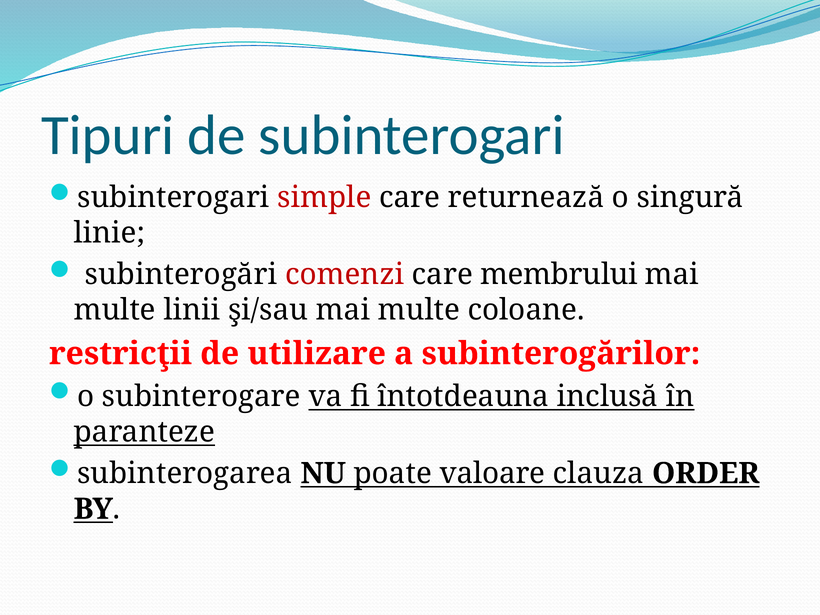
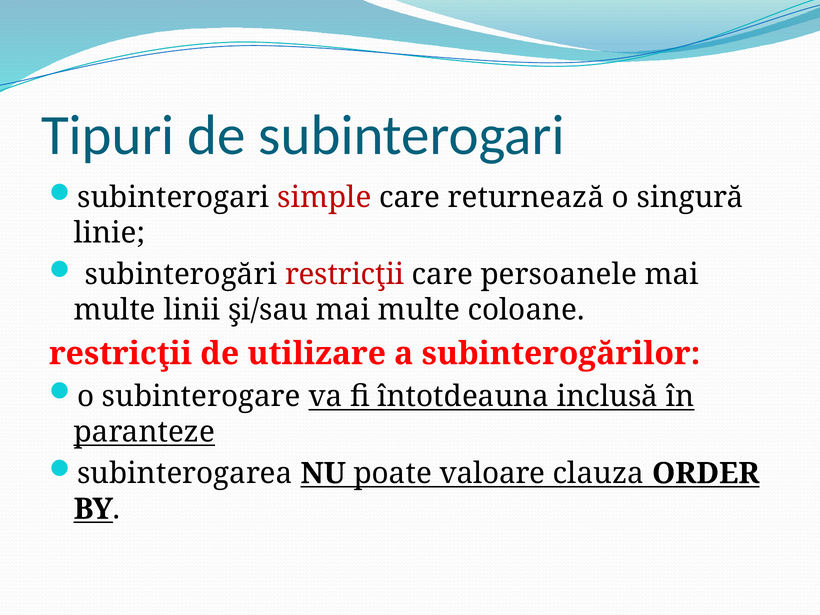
subinterogări comenzi: comenzi -> restricţii
membrului: membrului -> persoanele
